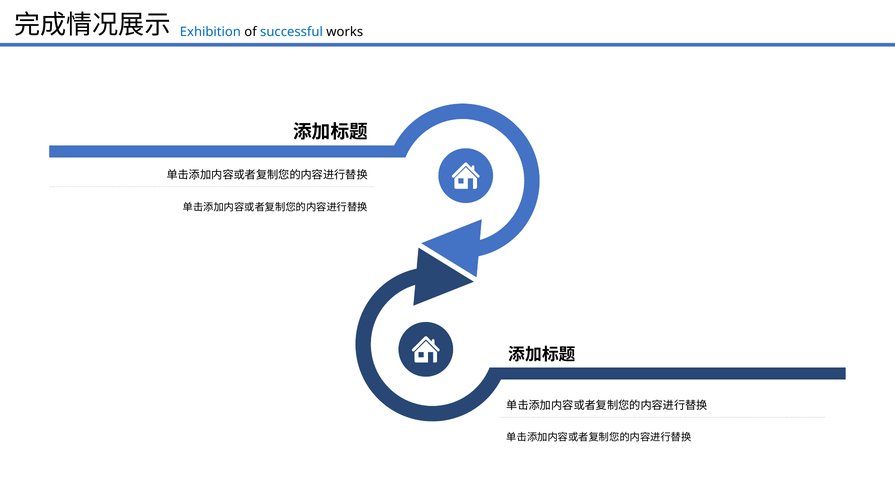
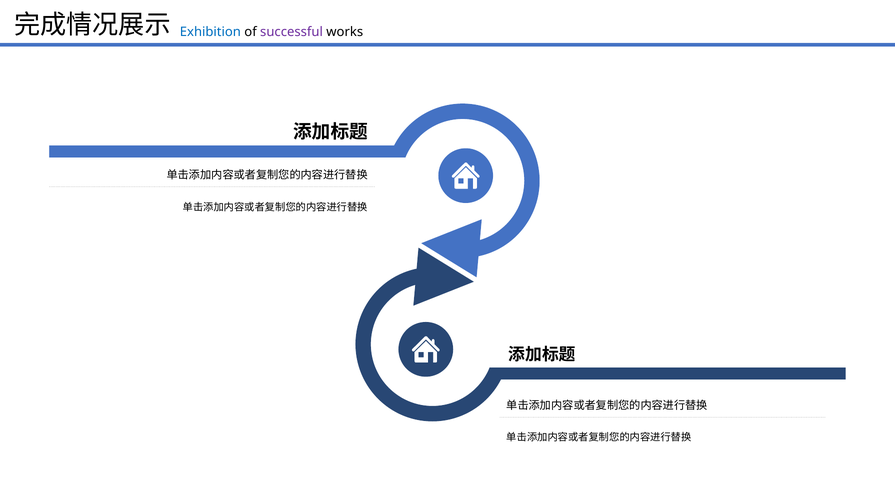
successful colour: blue -> purple
